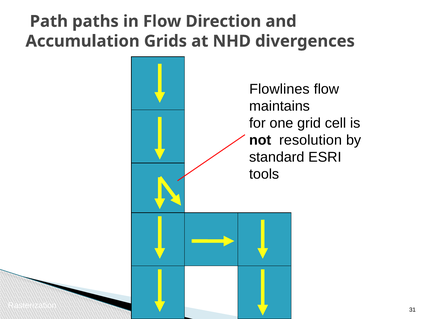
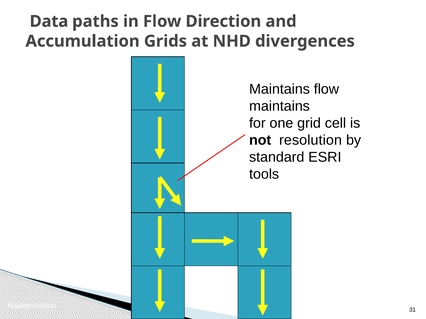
Path: Path -> Data
Flowlines at (279, 89): Flowlines -> Maintains
